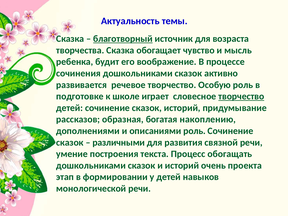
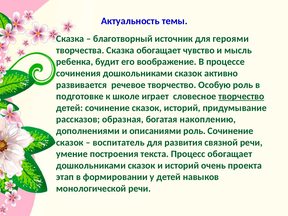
благотворный underline: present -> none
возраста: возраста -> героями
различными: различными -> воспитатель
Процесс обогащать: обогащать -> обогащает
